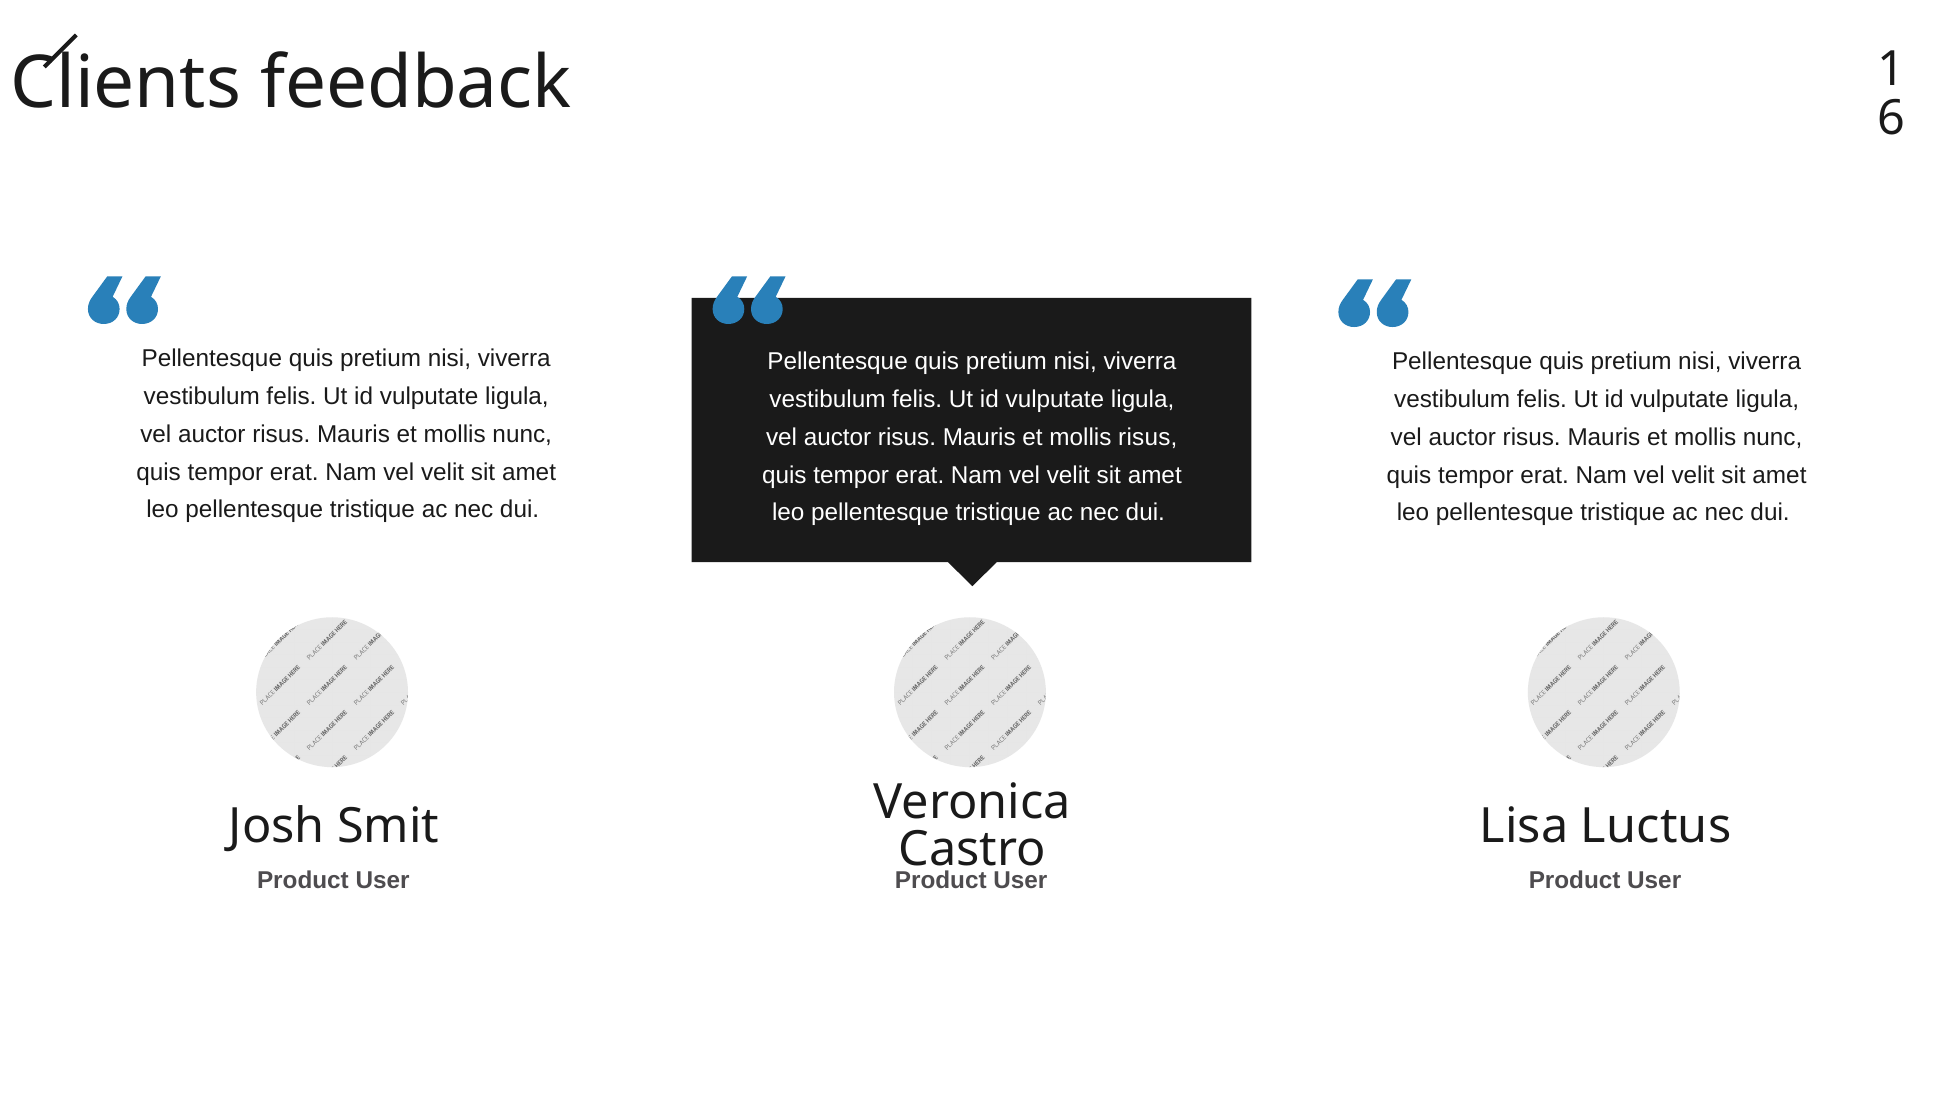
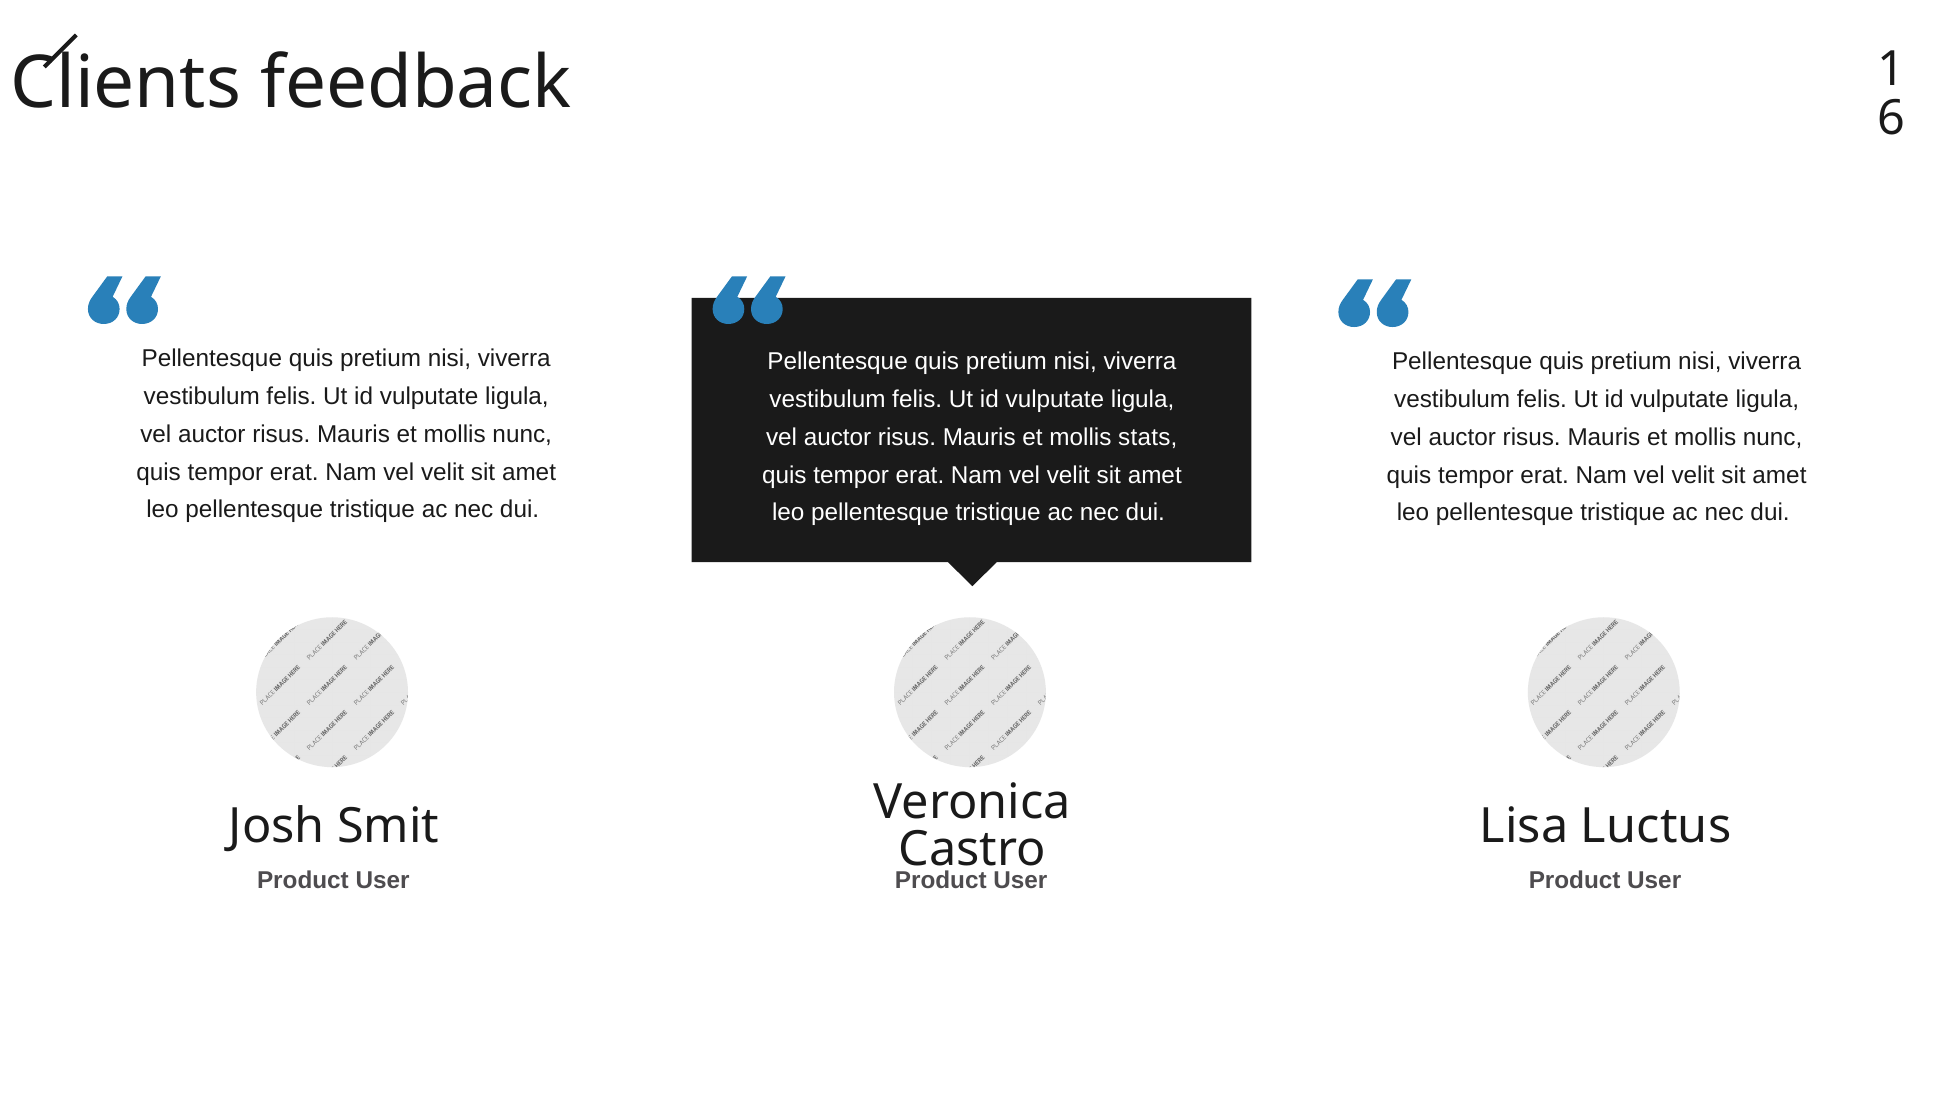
mollis risus: risus -> stats
